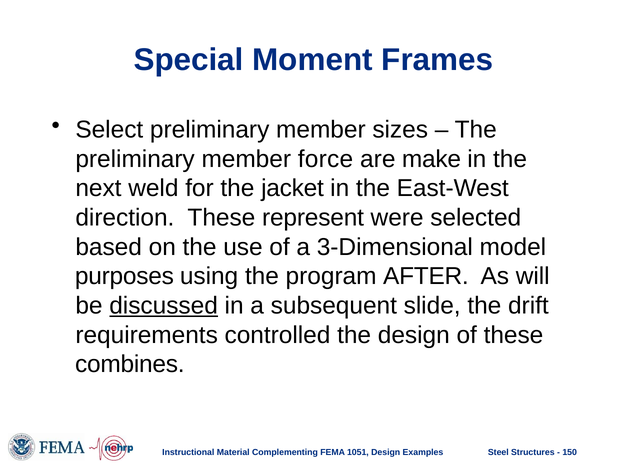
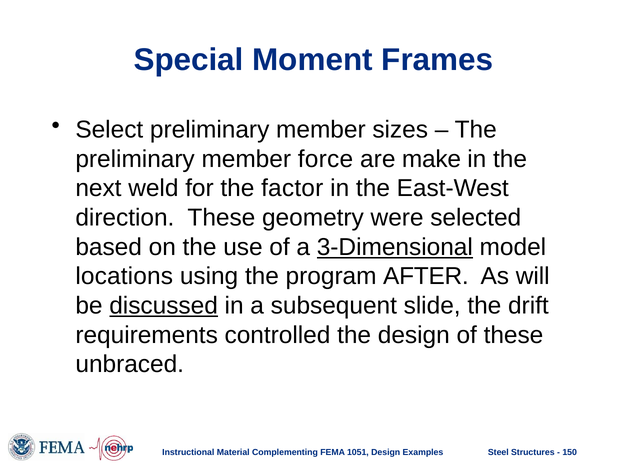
jacket: jacket -> factor
represent: represent -> geometry
3-Dimensional underline: none -> present
purposes: purposes -> locations
combines: combines -> unbraced
